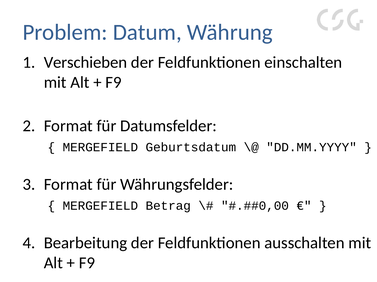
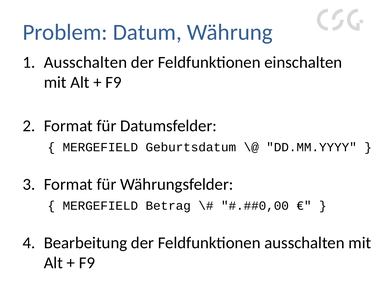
Verschieben at (86, 62): Verschieben -> Ausschalten
